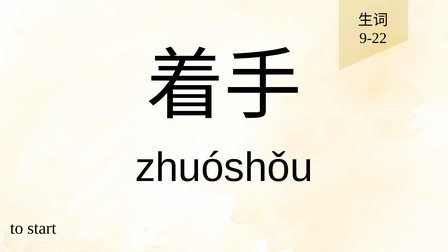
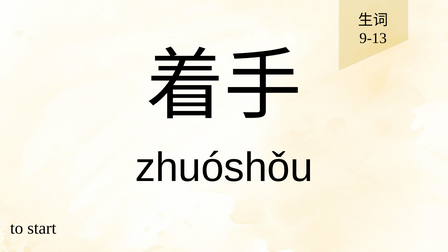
9-22: 9-22 -> 9-13
